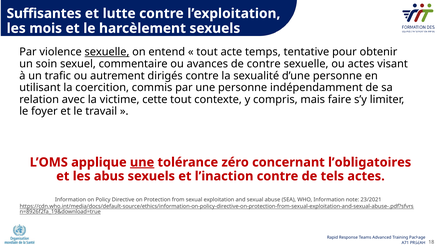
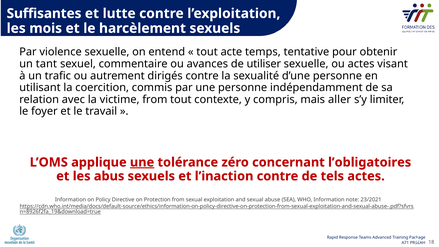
sexuelle at (107, 52) underline: present -> none
soin: soin -> tant
de contre: contre -> utiliser
victime cette: cette -> from
faire: faire -> aller
